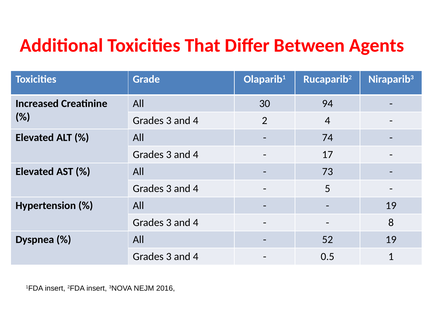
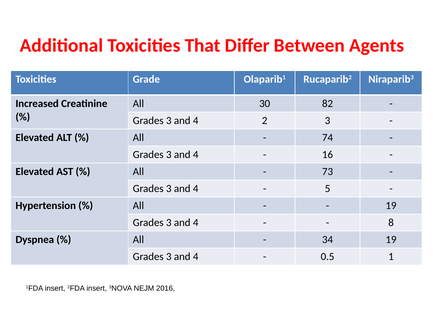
94: 94 -> 82
2 4: 4 -> 3
17: 17 -> 16
52: 52 -> 34
